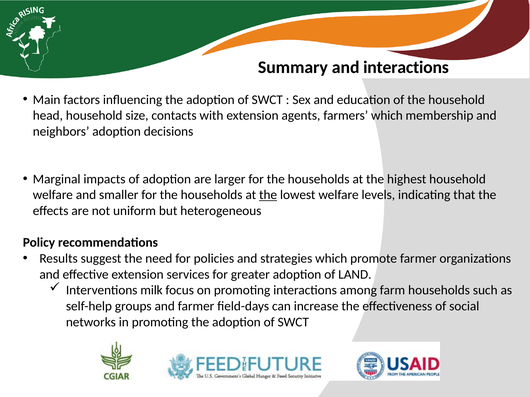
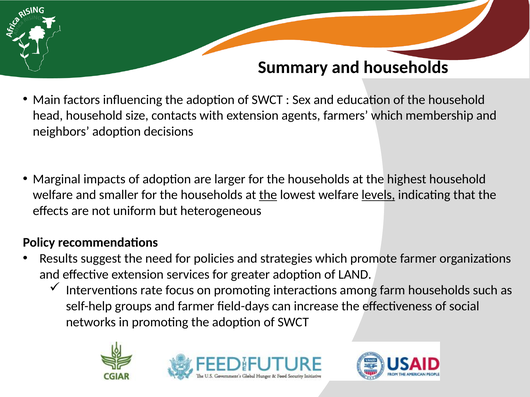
and interactions: interactions -> households
levels underline: none -> present
milk: milk -> rate
